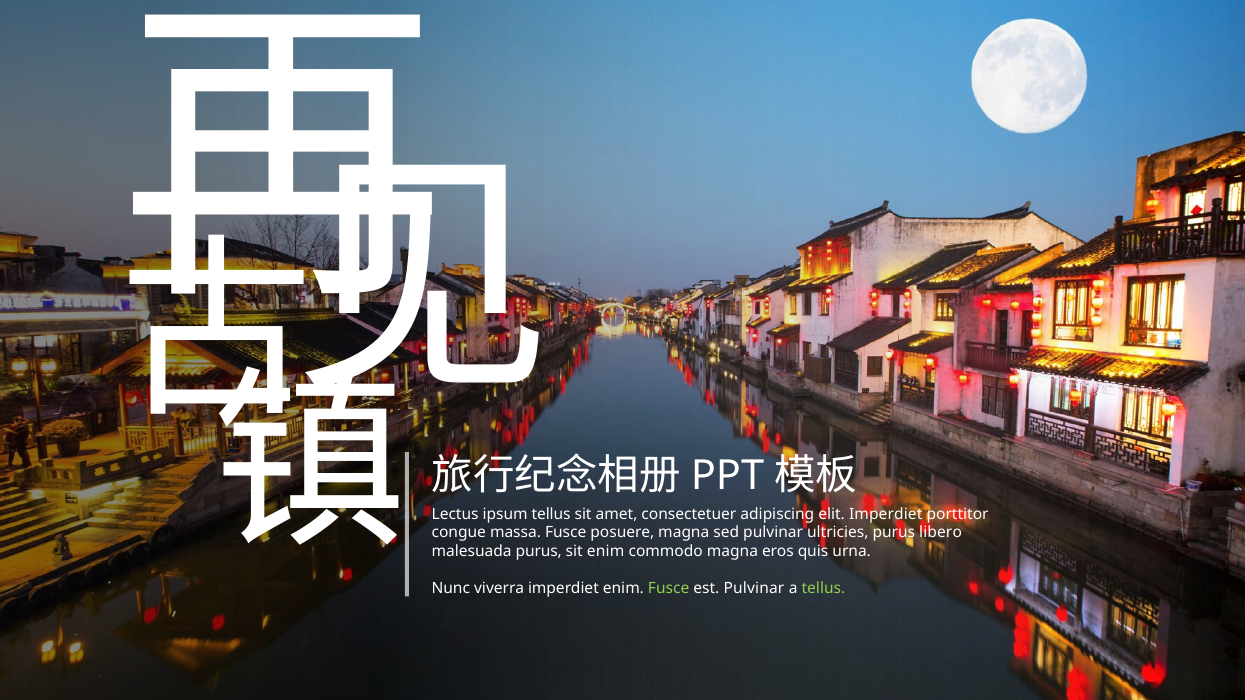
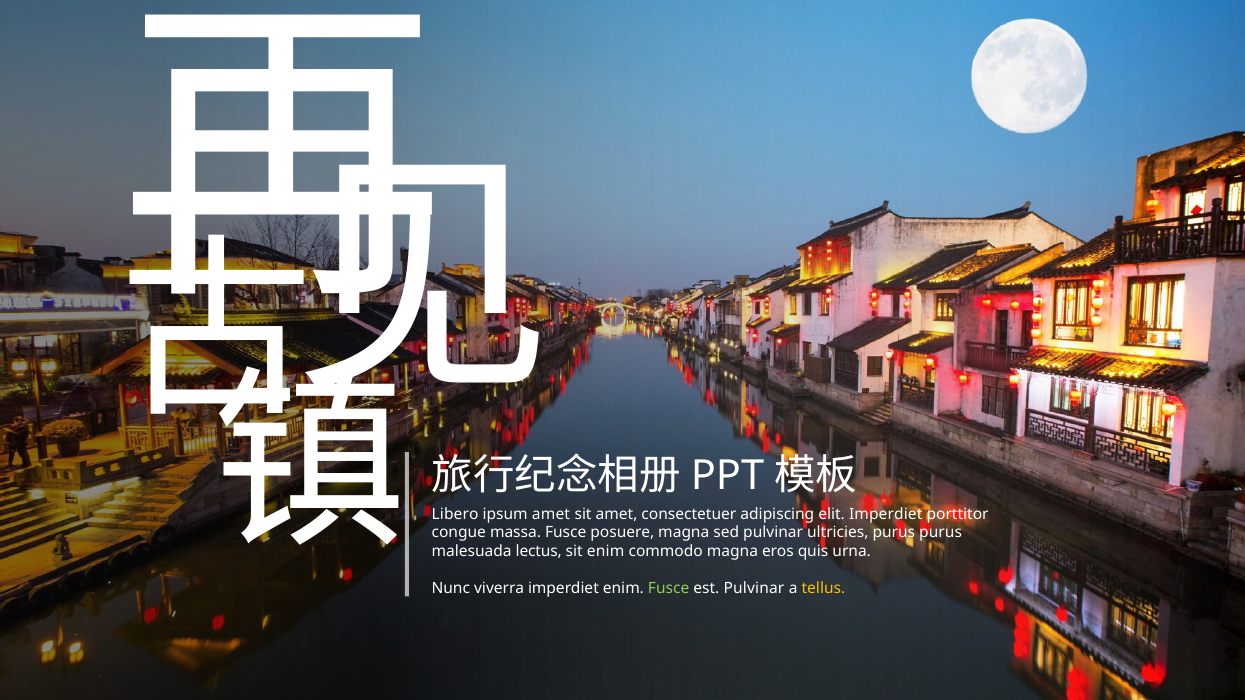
Lectus: Lectus -> Libero
ipsum tellus: tellus -> amet
purus libero: libero -> purus
malesuada purus: purus -> lectus
tellus at (823, 589) colour: light green -> yellow
